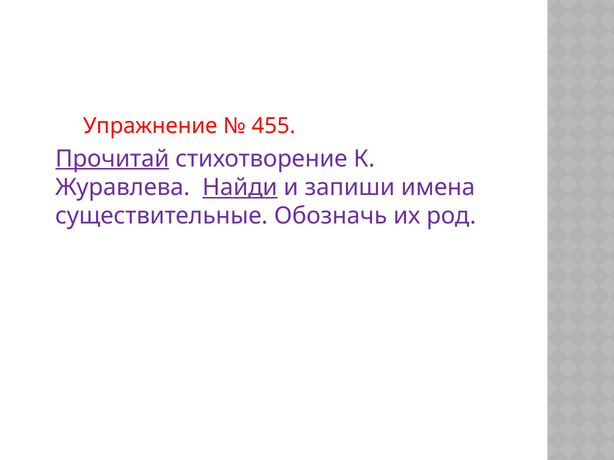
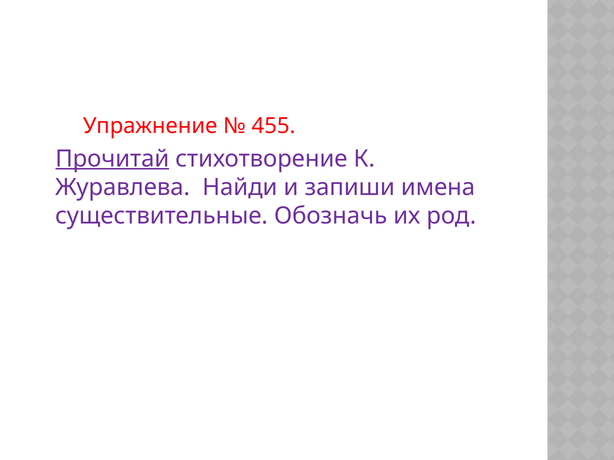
Найди underline: present -> none
